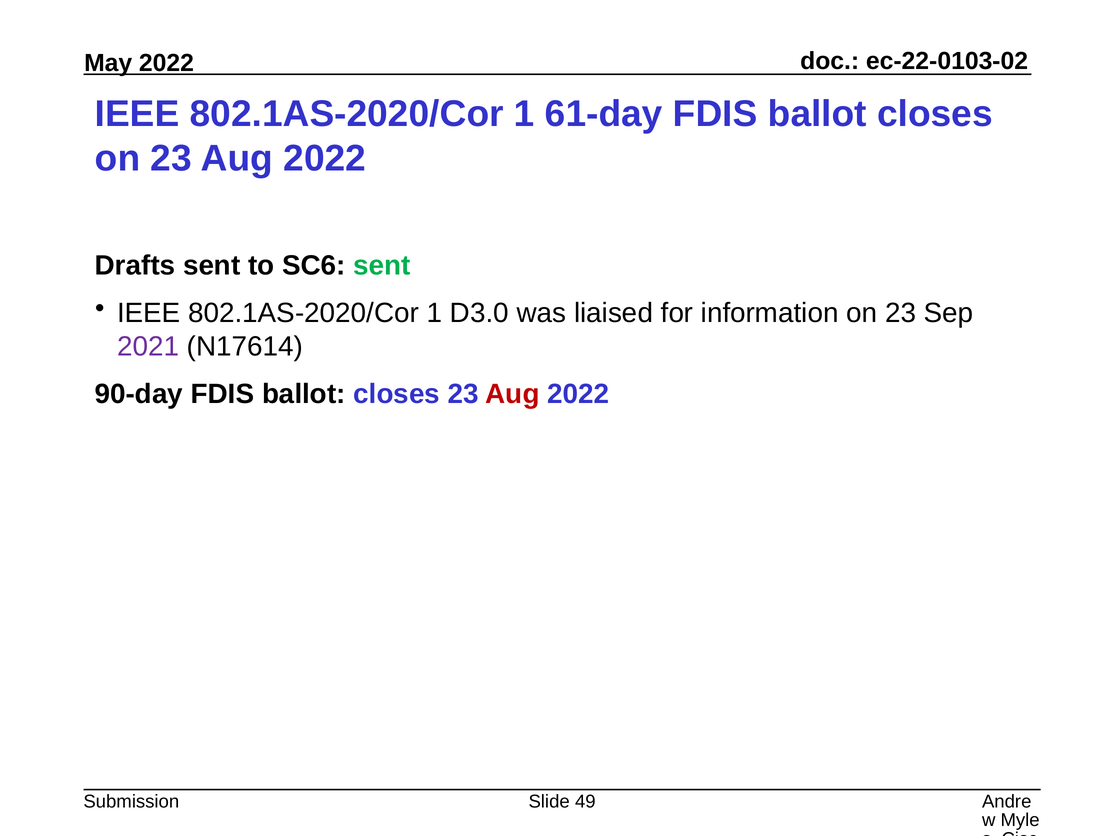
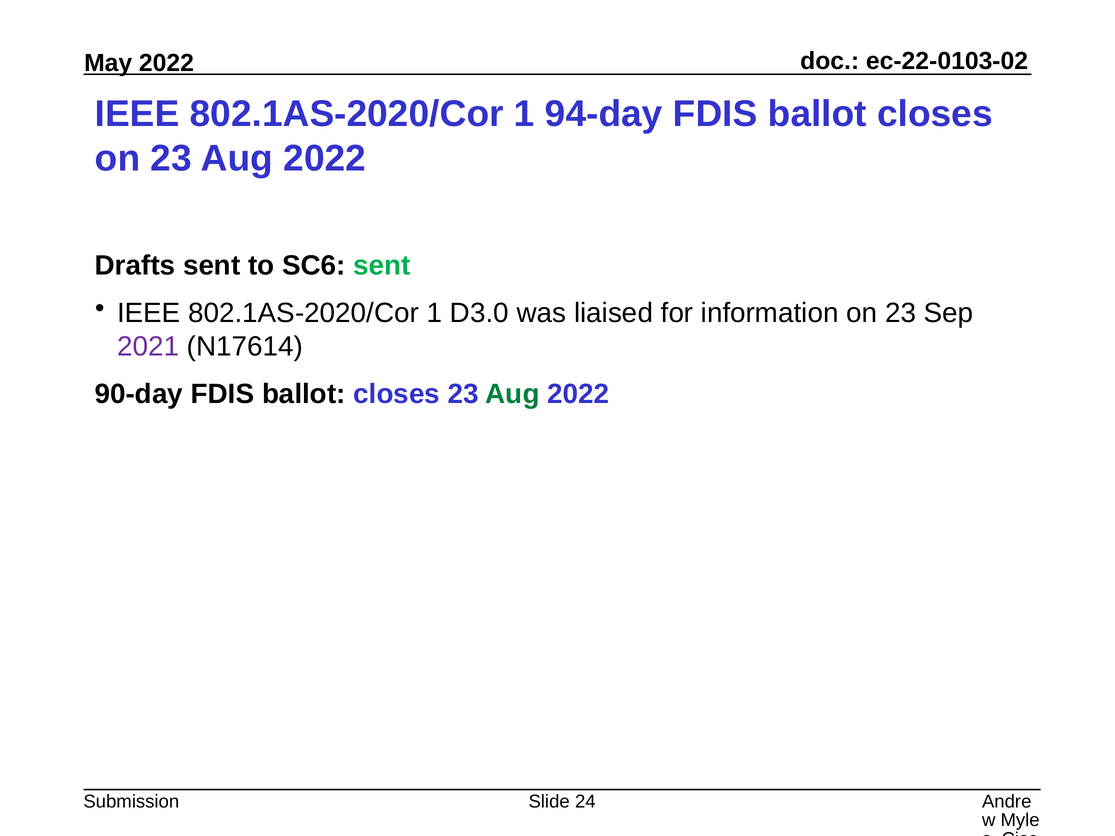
61-day: 61-day -> 94-day
Aug at (512, 394) colour: red -> green
49: 49 -> 24
